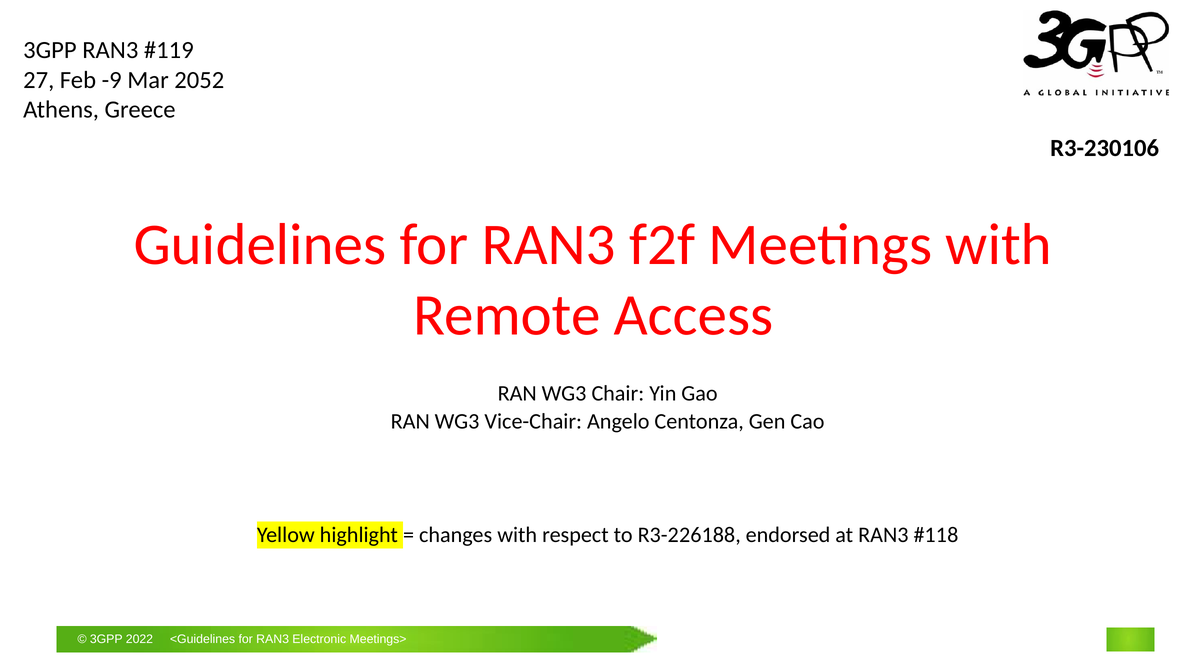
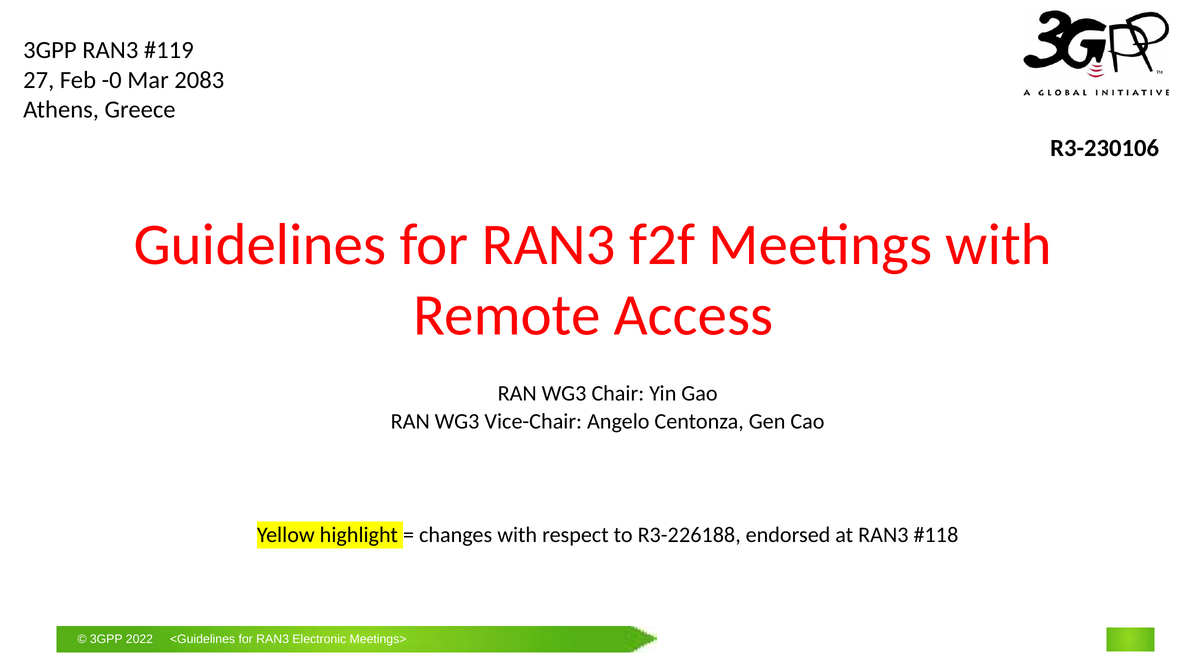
-9: -9 -> -0
2052: 2052 -> 2083
